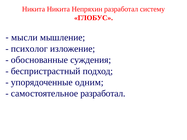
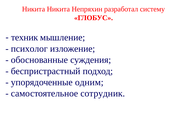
мысли: мысли -> техник
самостоятельное разработал: разработал -> сотрудник
